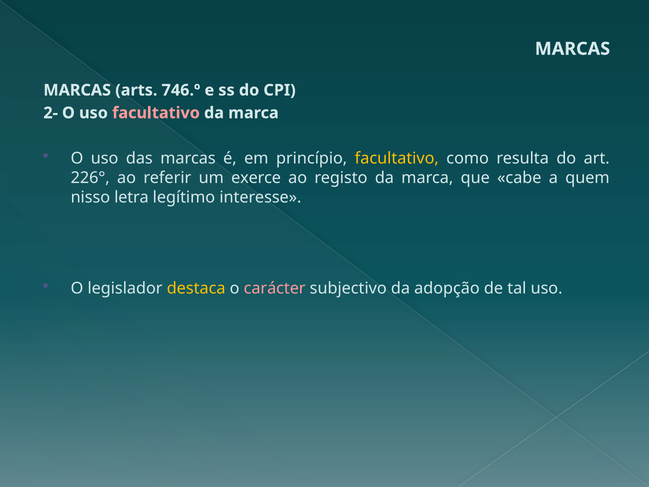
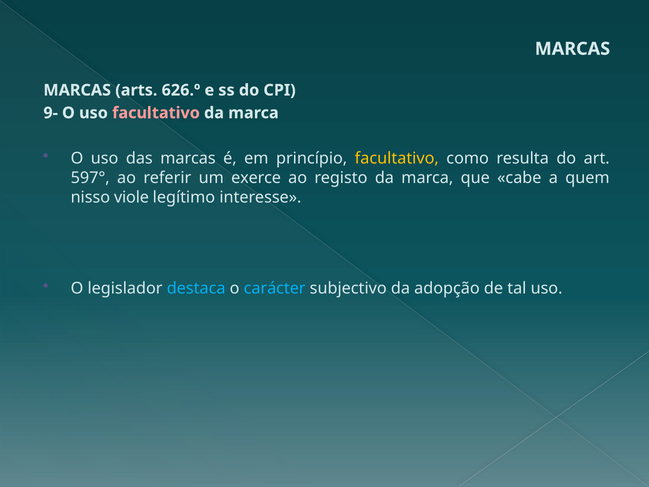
746.º: 746.º -> 626.º
2-: 2- -> 9-
226°: 226° -> 597°
letra: letra -> viole
destaca colour: yellow -> light blue
carácter colour: pink -> light blue
